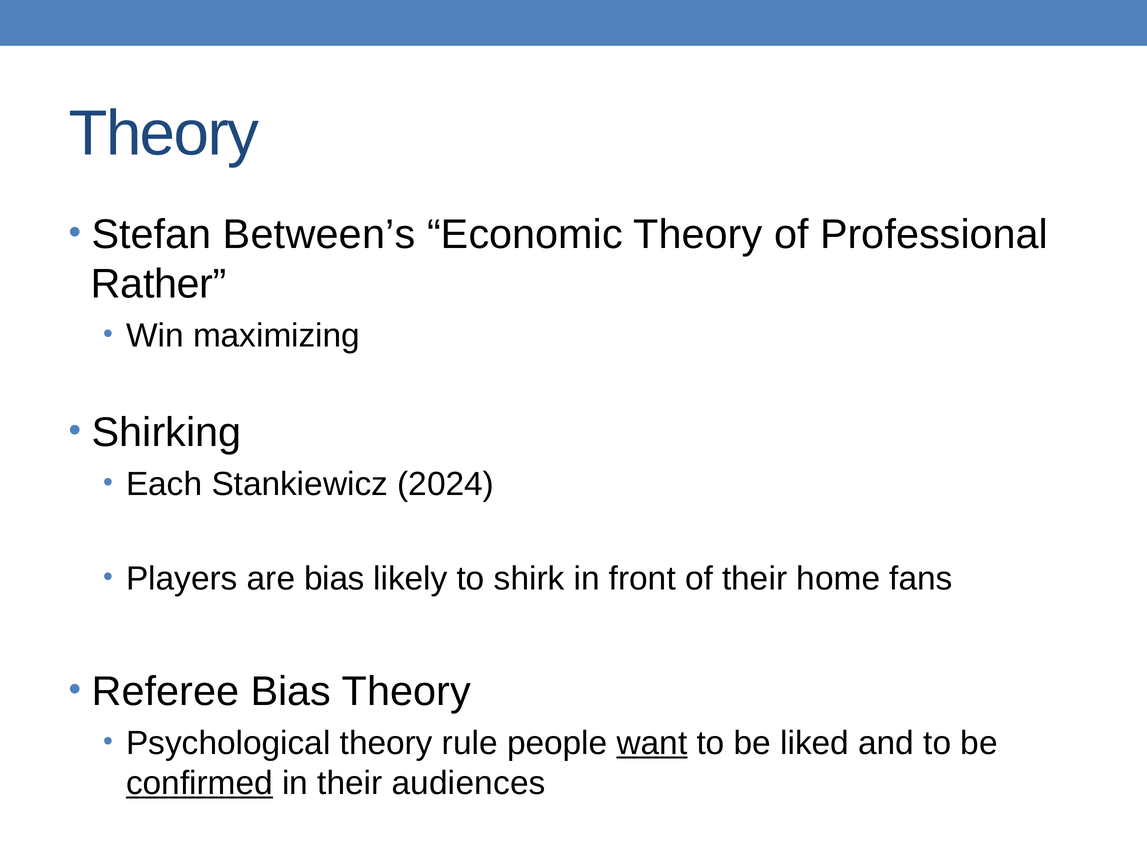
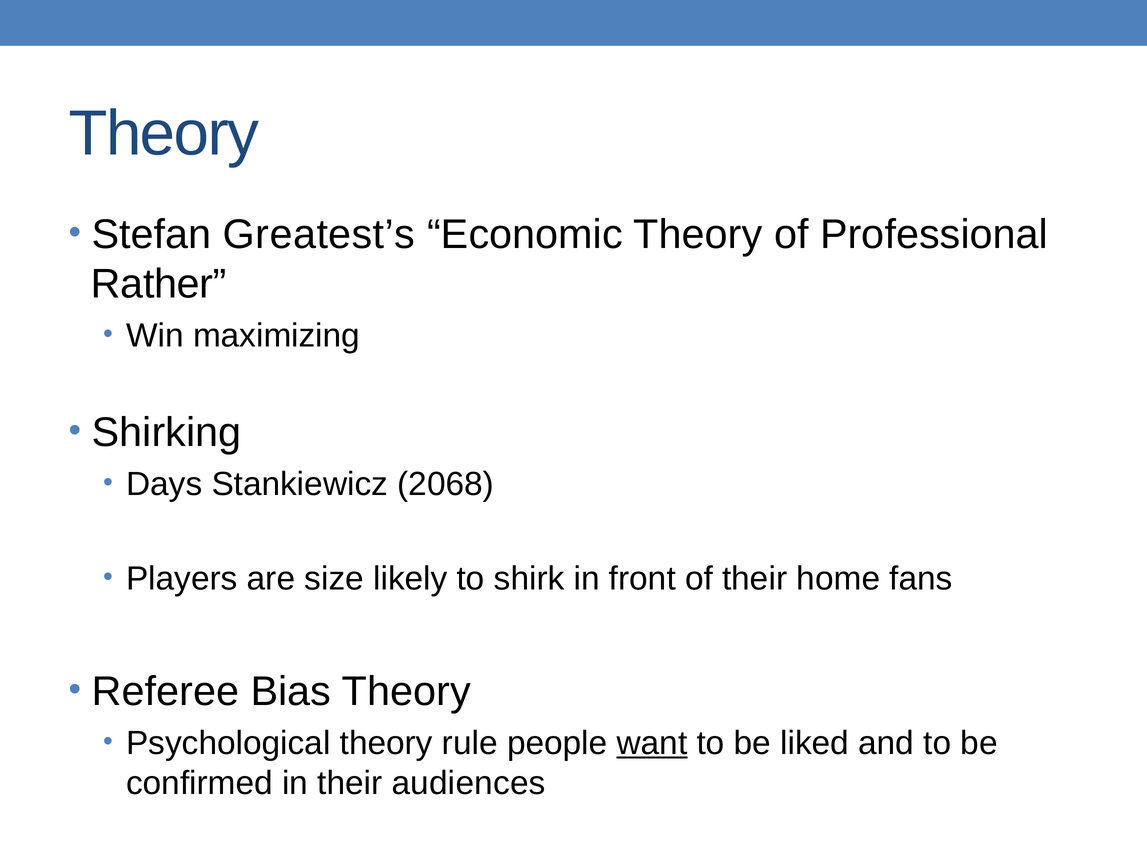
Between’s: Between’s -> Greatest’s
Each: Each -> Days
2024: 2024 -> 2068
are bias: bias -> size
confirmed underline: present -> none
